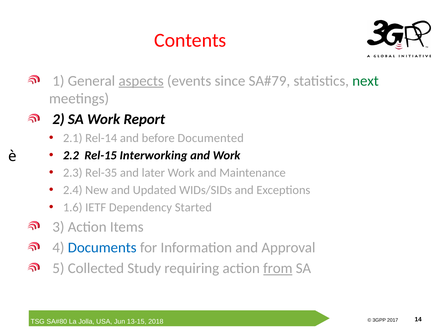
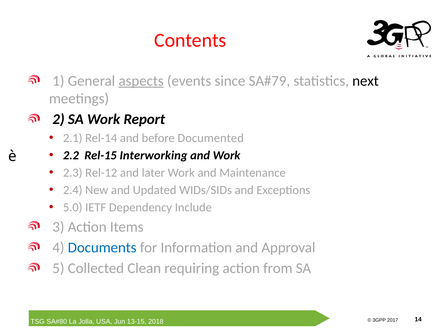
next colour: green -> black
Rel-35: Rel-35 -> Rel-12
1.6: 1.6 -> 5.0
Started: Started -> Include
Study: Study -> Clean
from underline: present -> none
